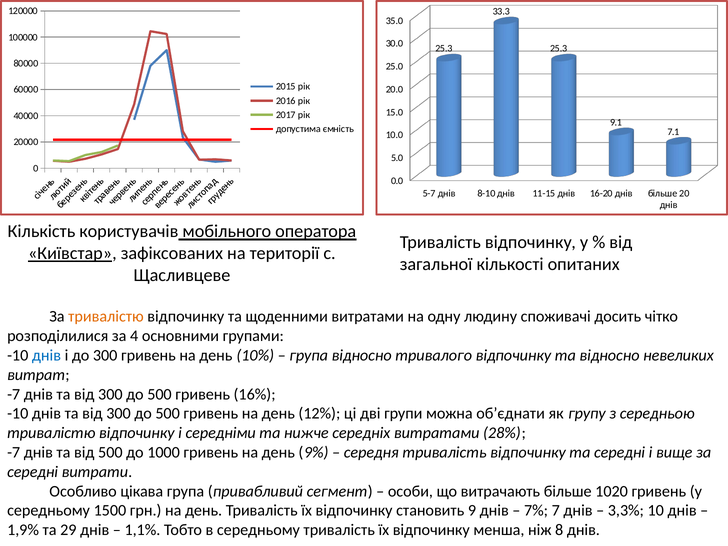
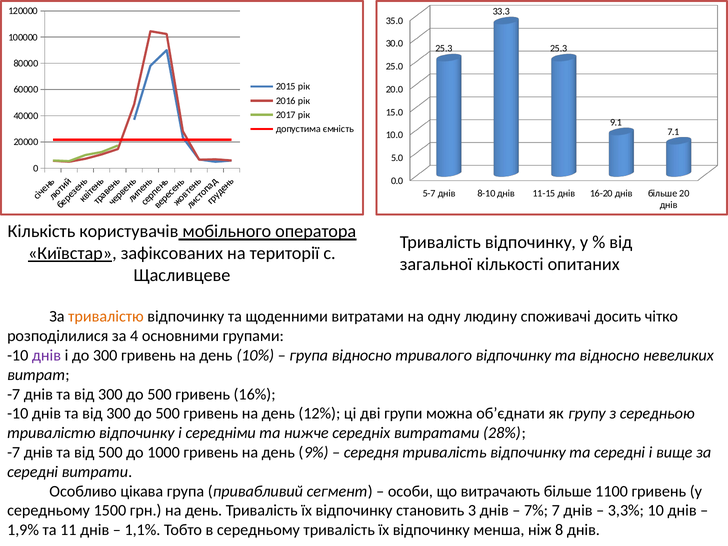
днів at (47, 355) colour: blue -> purple
1020: 1020 -> 1100
9: 9 -> 3
29: 29 -> 11
